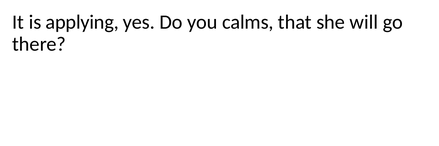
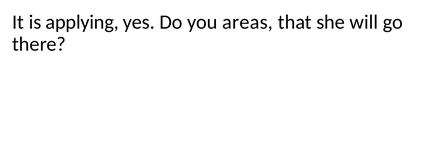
calms: calms -> areas
